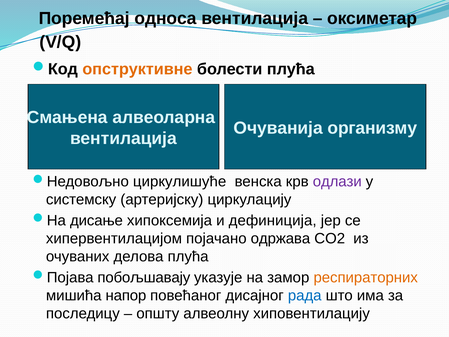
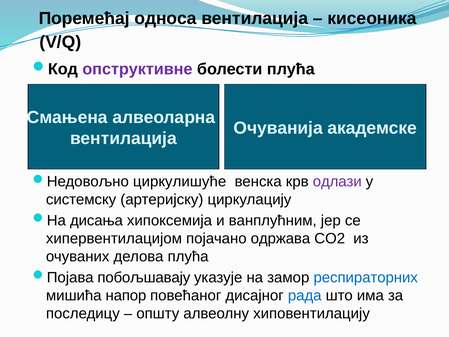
оксиметар: оксиметар -> кисеоника
опструктивне colour: orange -> purple
организму: организму -> академске
дисање: дисање -> дисања
дефиниција: дефиниција -> ванплућним
респираторних colour: orange -> blue
